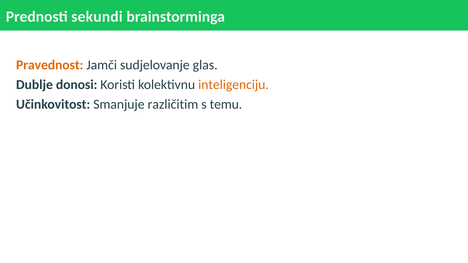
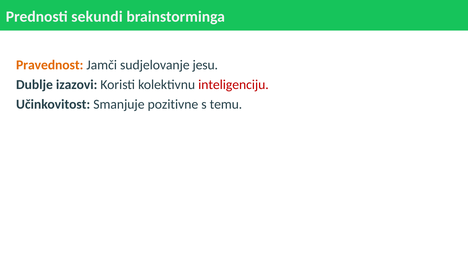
glas: glas -> jesu
donosi: donosi -> izazovi
inteligenciju colour: orange -> red
različitim: različitim -> pozitivne
